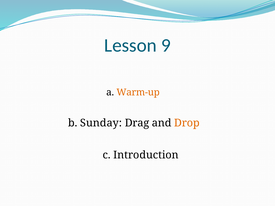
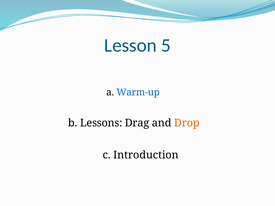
9: 9 -> 5
Warm-up colour: orange -> blue
Sunday: Sunday -> Lessons
